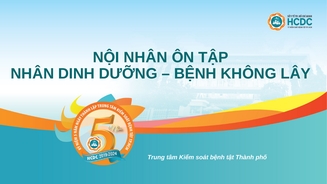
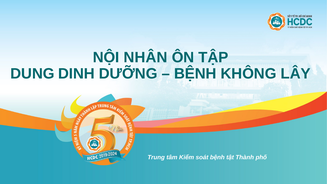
NHÂN at (32, 74): NHÂN -> DUNG
